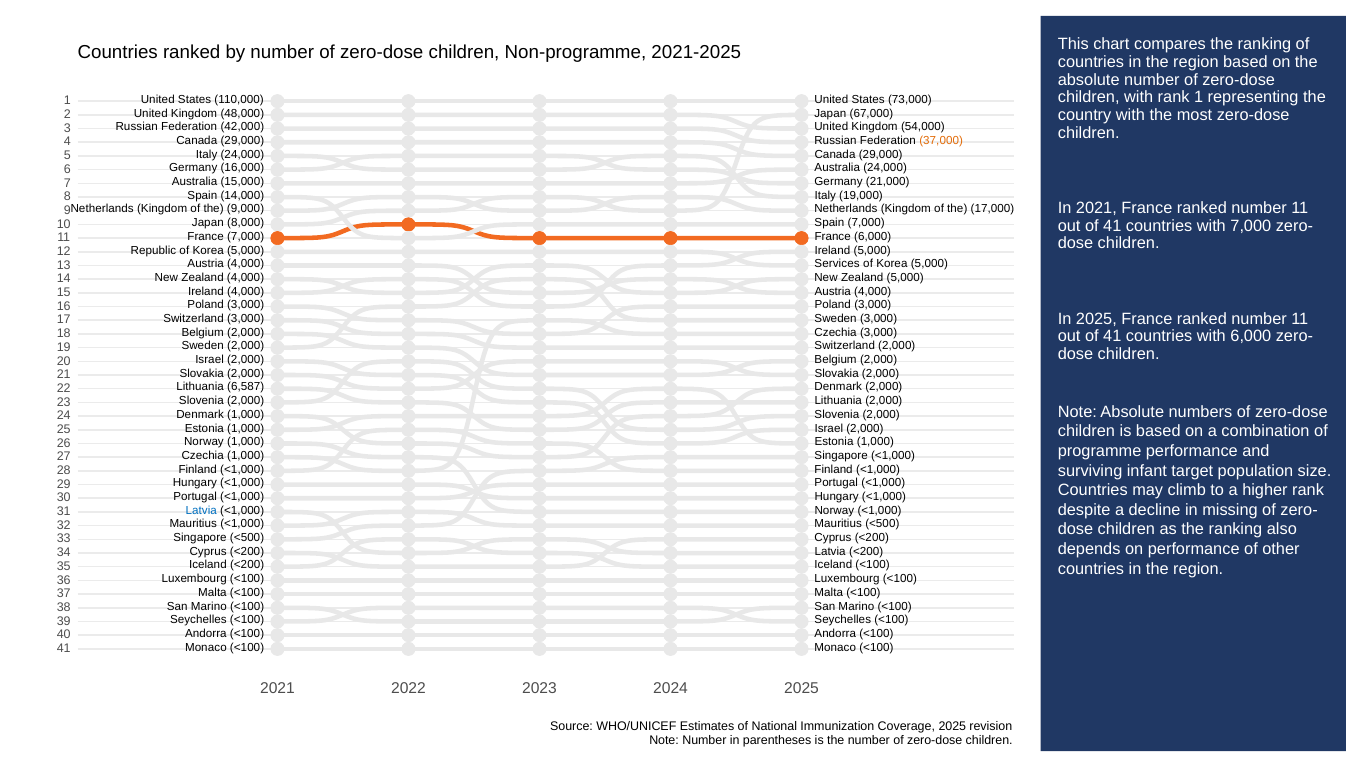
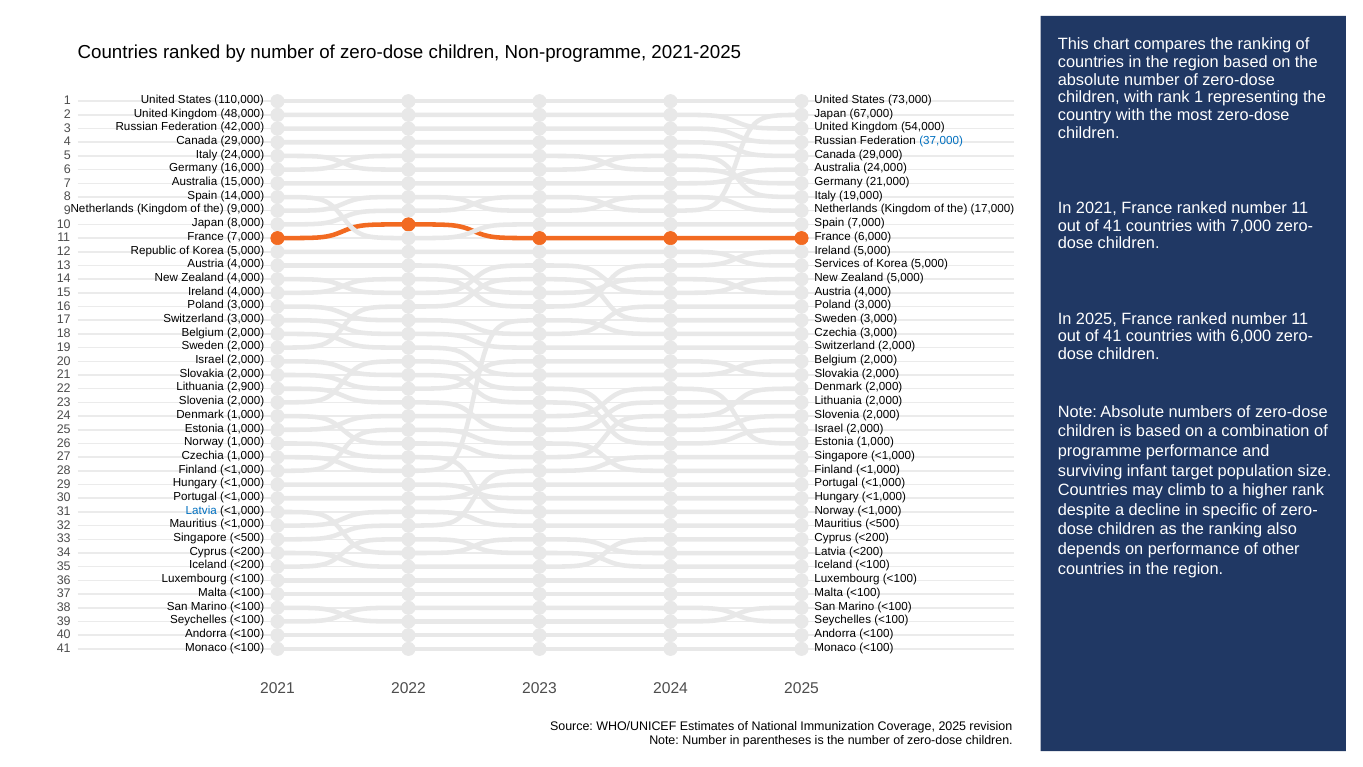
37,000 colour: orange -> blue
6,587: 6,587 -> 2,900
missing: missing -> specific
